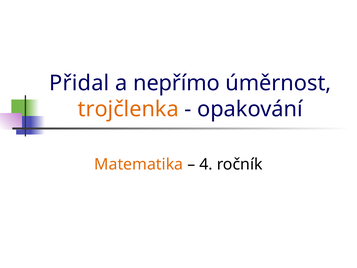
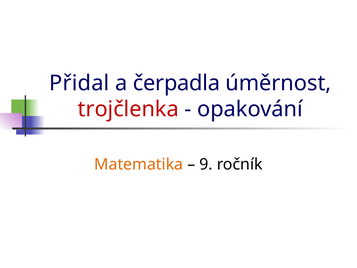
nepřímo: nepřímo -> čerpadla
trojčlenka colour: orange -> red
4: 4 -> 9
